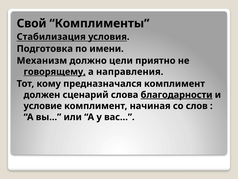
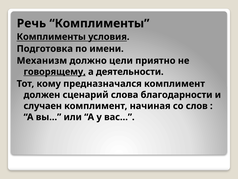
Свой: Свой -> Речь
Стабилизация at (51, 37): Стабилизация -> Комплименты
направления: направления -> деятельности
благодарности underline: present -> none
условие: условие -> случаен
